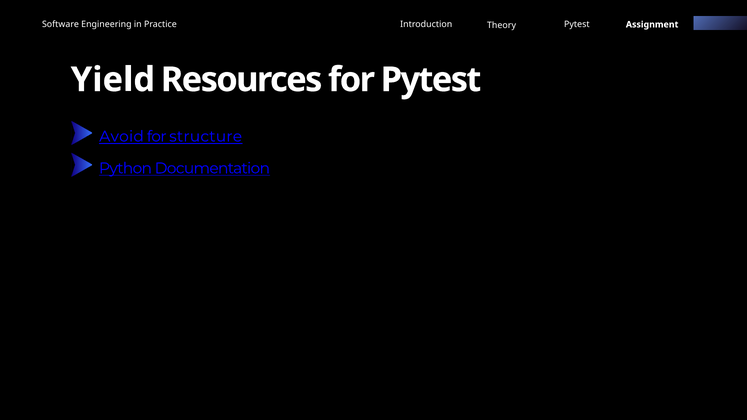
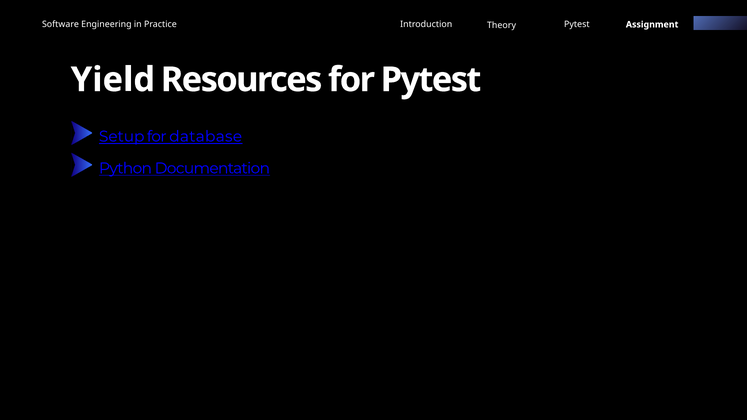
Avoid: Avoid -> Setup
structure: structure -> database
